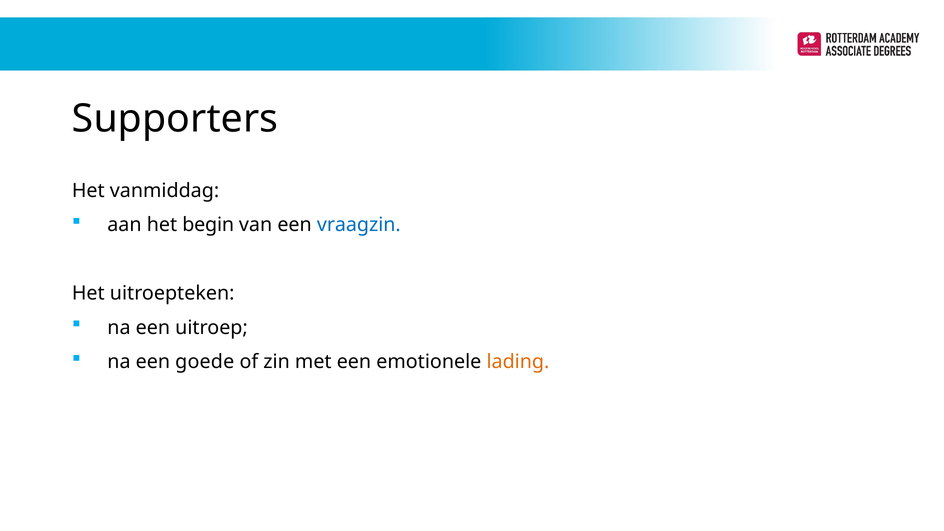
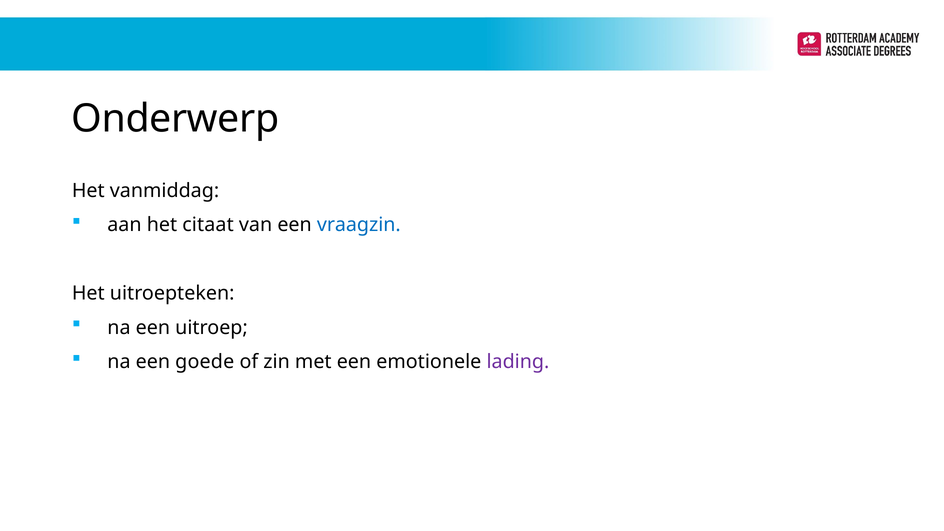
Supporters: Supporters -> Onderwerp
begin: begin -> citaat
lading colour: orange -> purple
